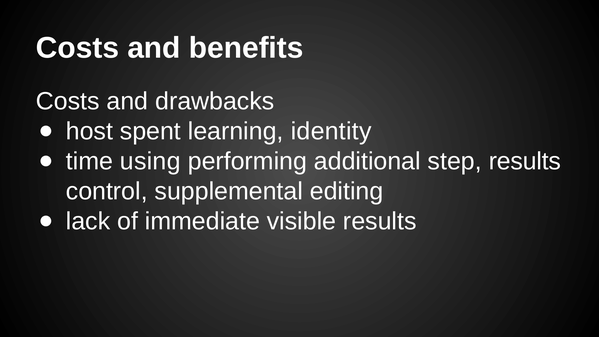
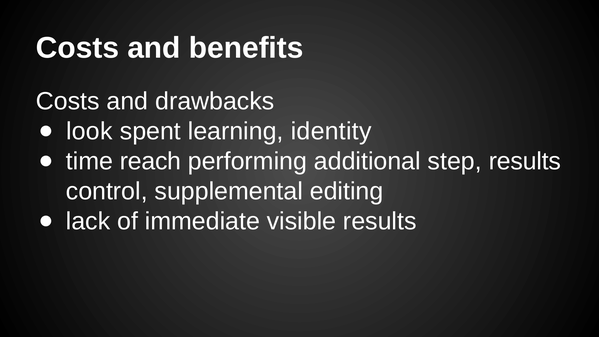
host: host -> look
using: using -> reach
